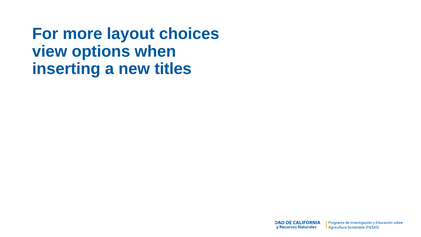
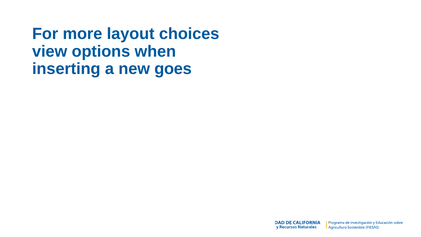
titles: titles -> goes
